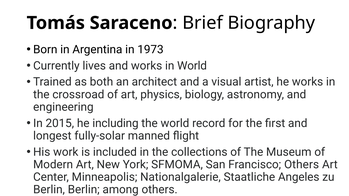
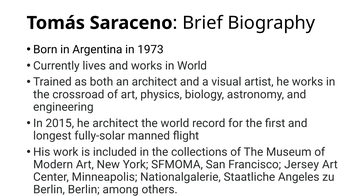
he including: including -> architect
Francisco Others: Others -> Jersey
